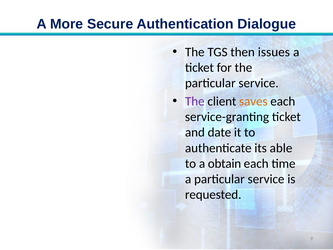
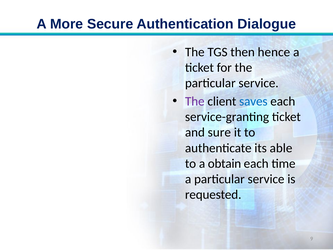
issues: issues -> hence
saves colour: orange -> blue
date: date -> sure
